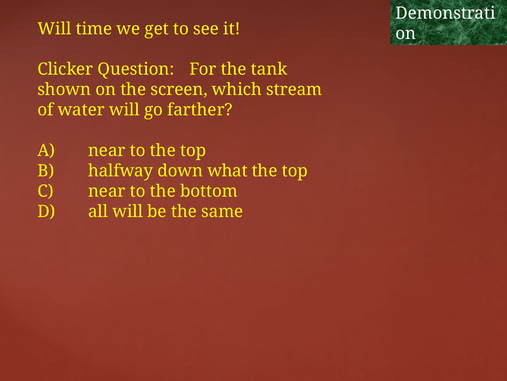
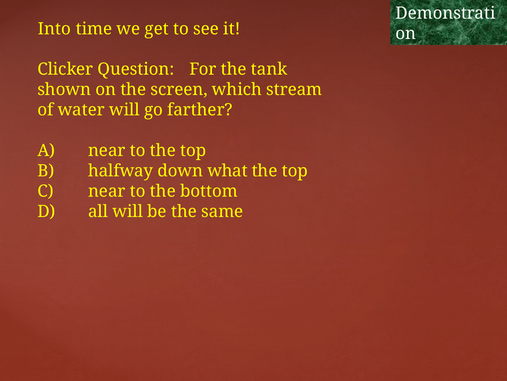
Will at (54, 29): Will -> Into
